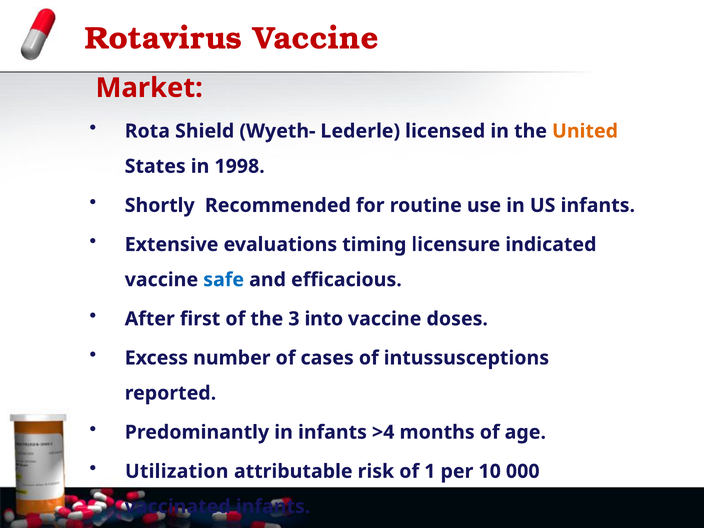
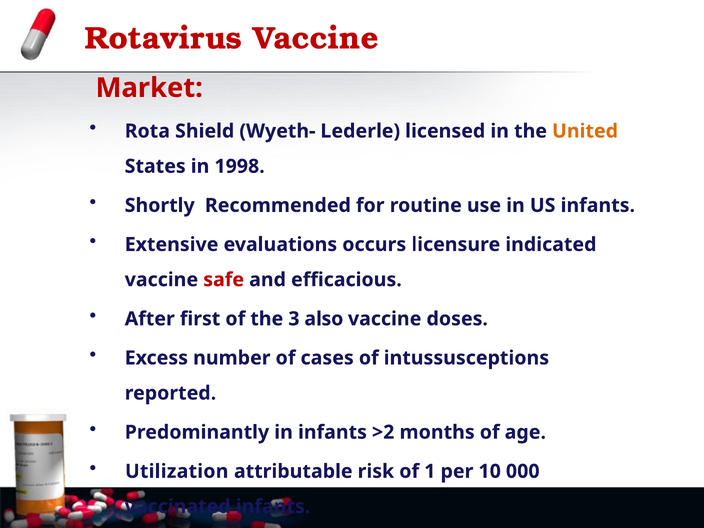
timing: timing -> occurs
safe colour: blue -> red
into: into -> also
>4: >4 -> >2
